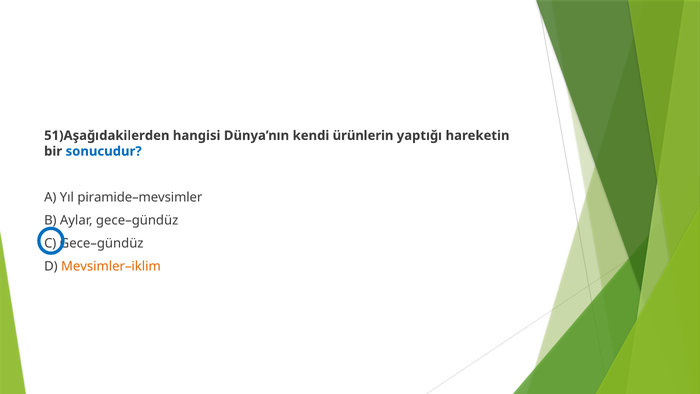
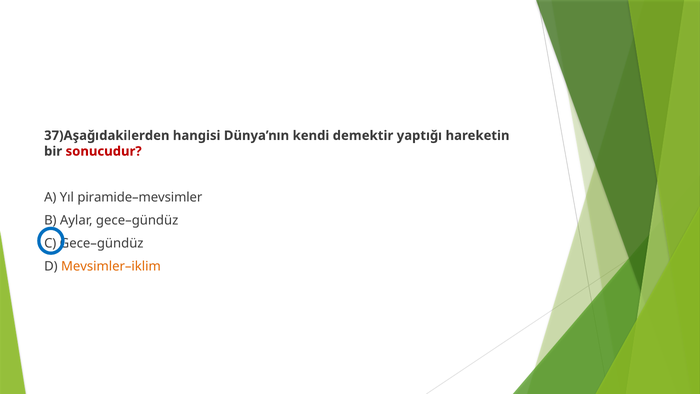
51)Aşağıdakilerden: 51)Aşağıdakilerden -> 37)Aşağıdakilerden
ürünlerin: ürünlerin -> demektir
sonucudur colour: blue -> red
